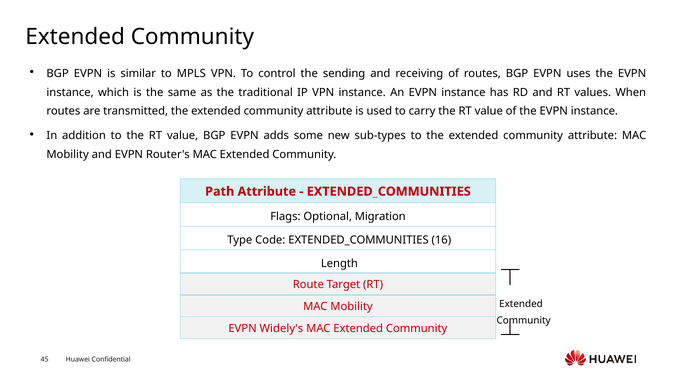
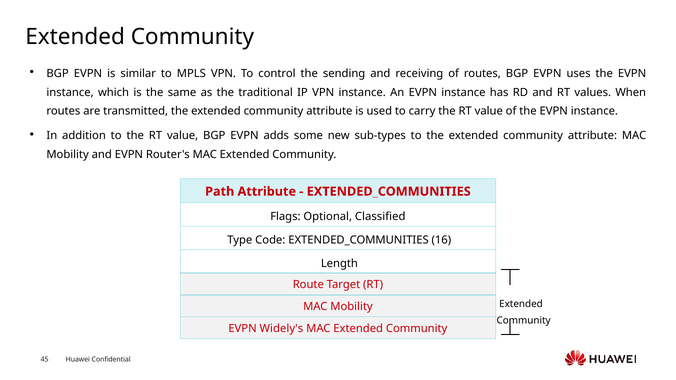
Migration: Migration -> Classified
